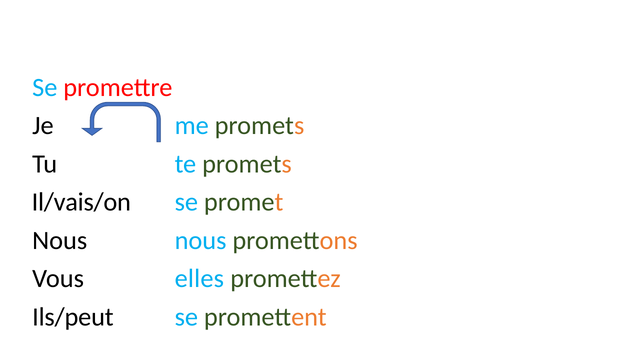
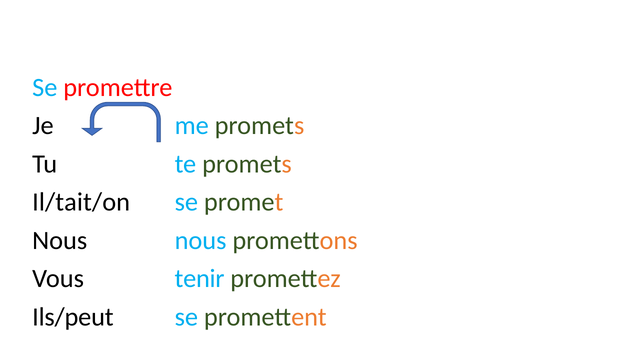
Il/vais/on: Il/vais/on -> Il/tait/on
elles: elles -> tenir
